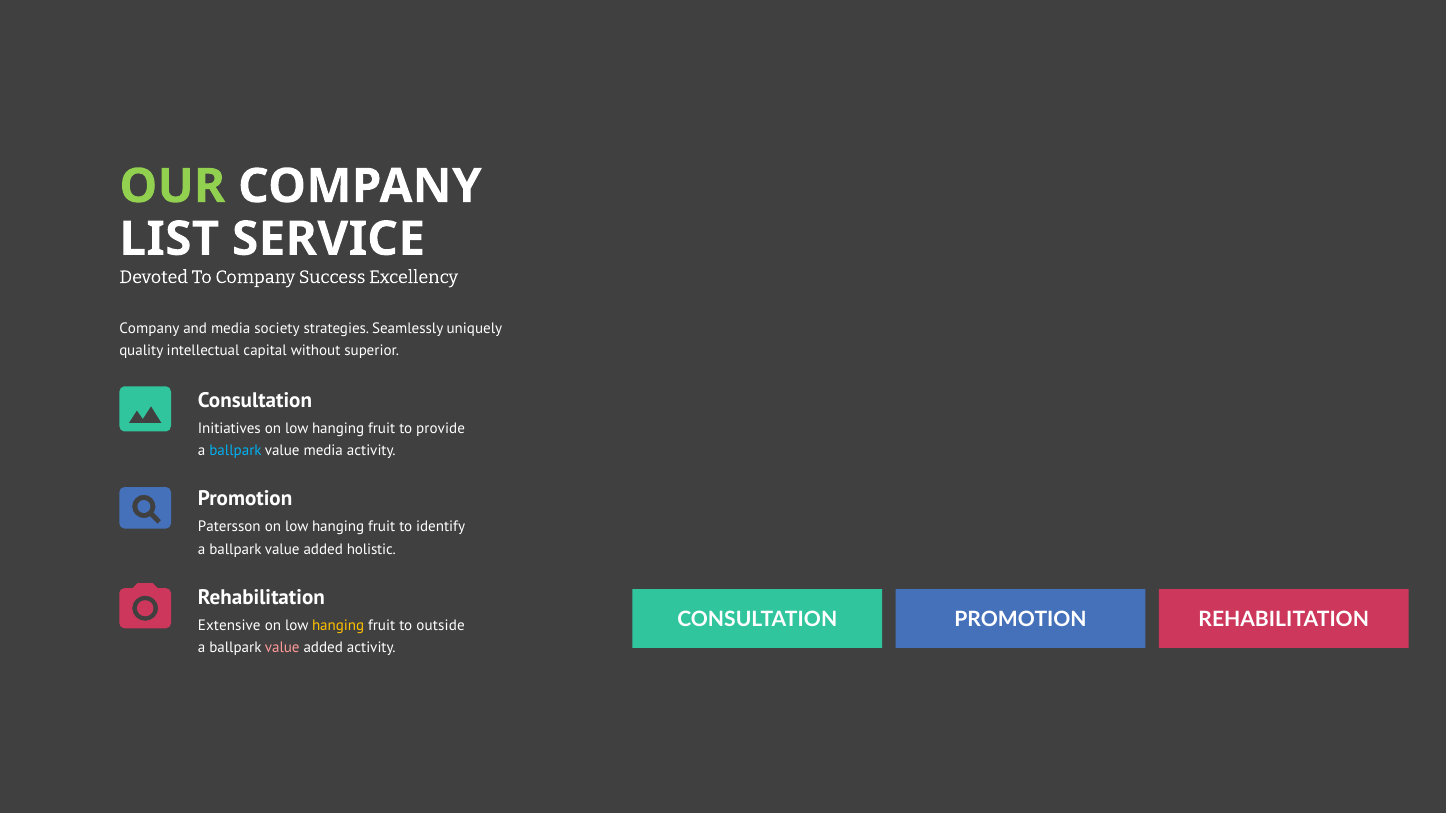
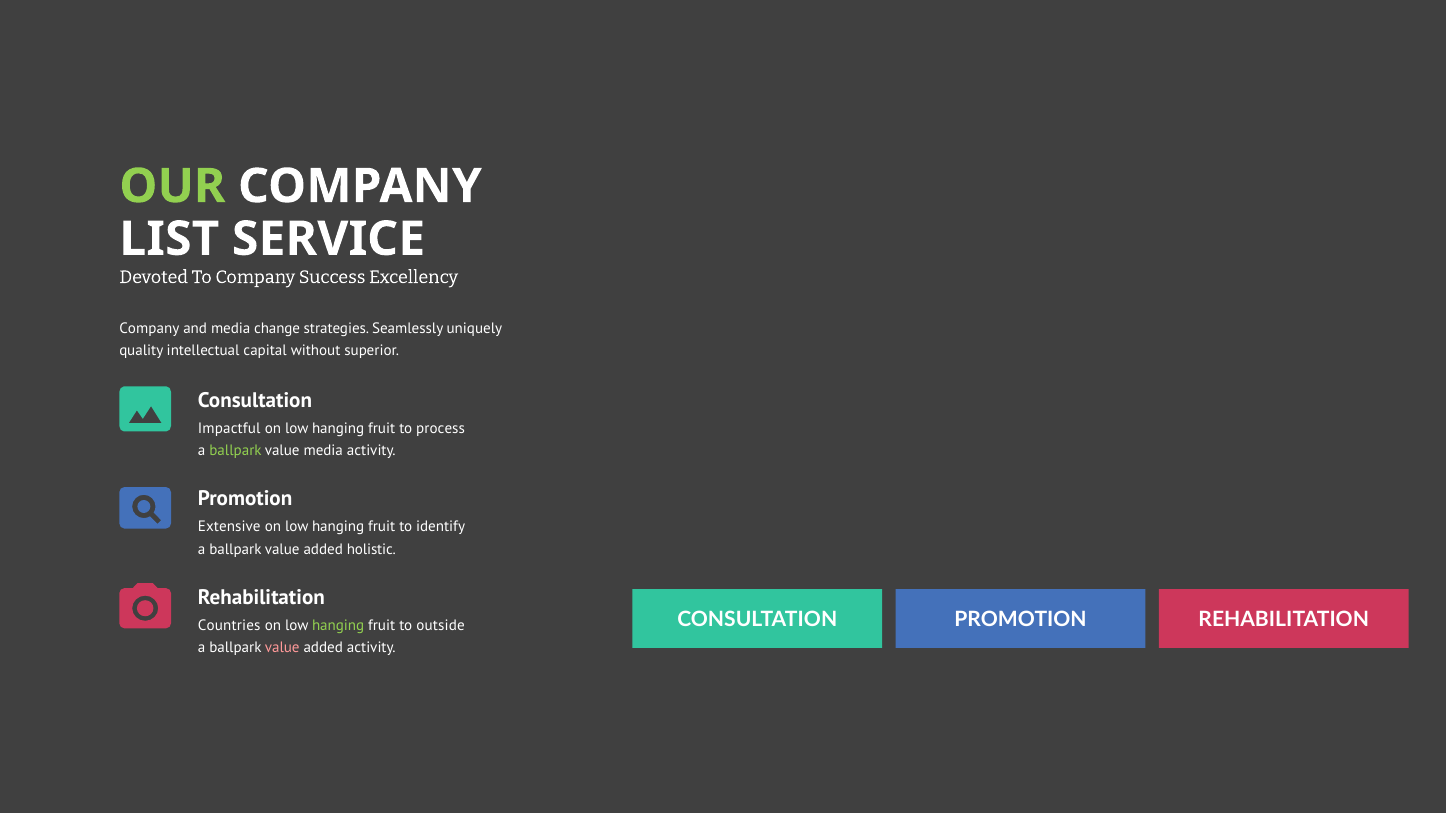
society: society -> change
Initiatives: Initiatives -> Impactful
provide: provide -> process
ballpark at (235, 451) colour: light blue -> light green
Patersson: Patersson -> Extensive
Extensive: Extensive -> Countries
hanging at (338, 625) colour: yellow -> light green
